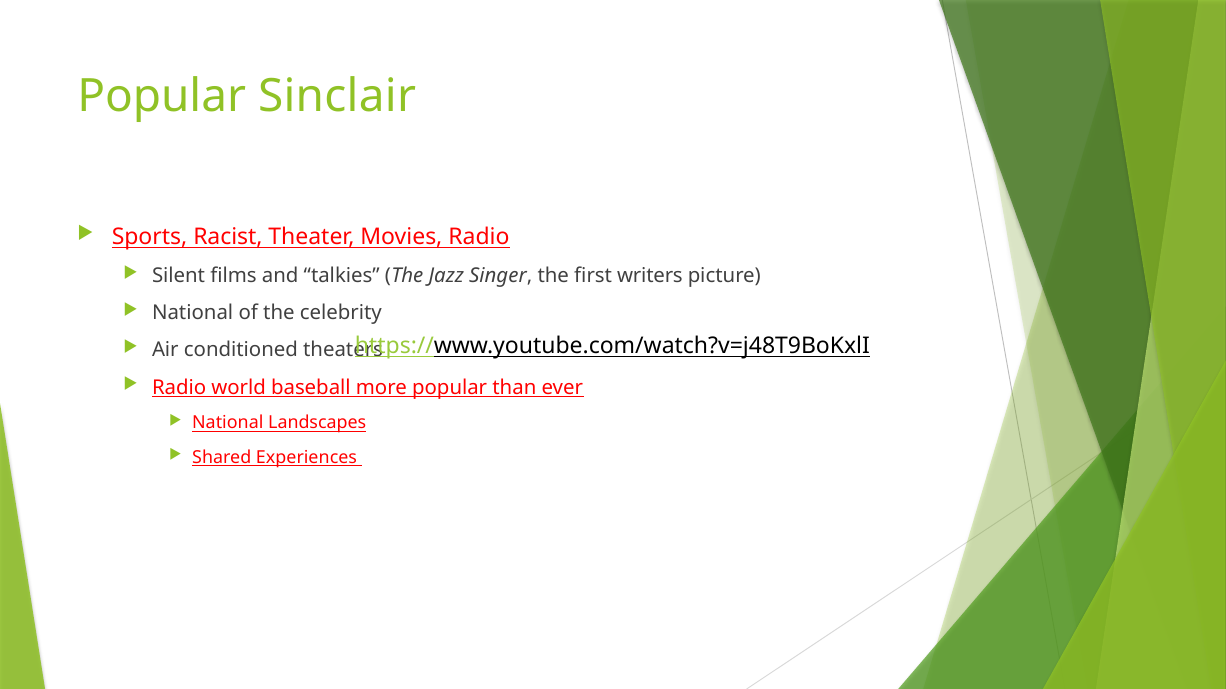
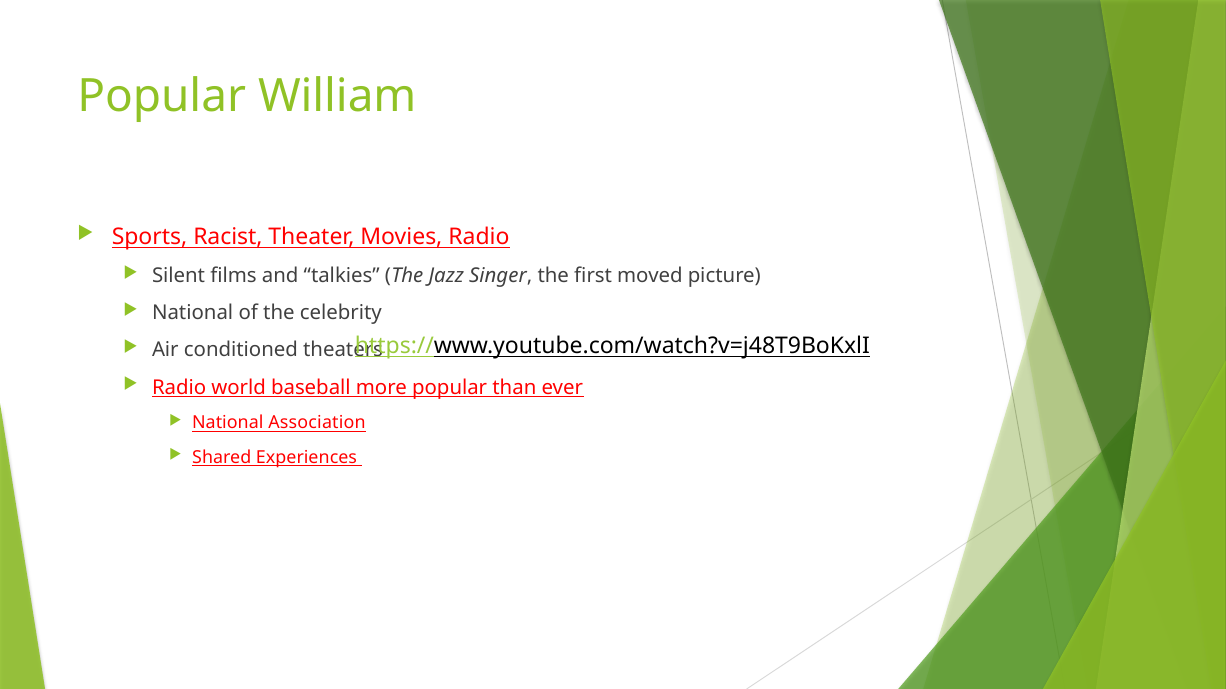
Sinclair: Sinclair -> William
writers: writers -> moved
Landscapes: Landscapes -> Association
